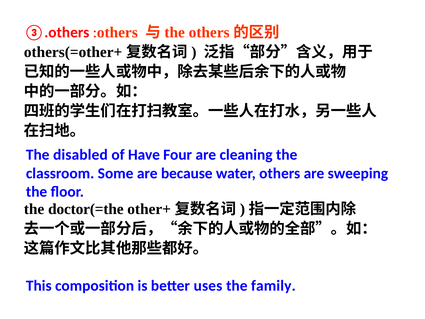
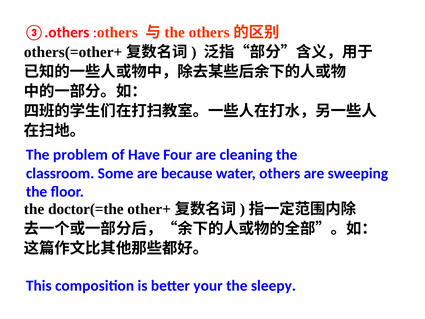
disabled: disabled -> problem
uses: uses -> your
family: family -> sleepy
